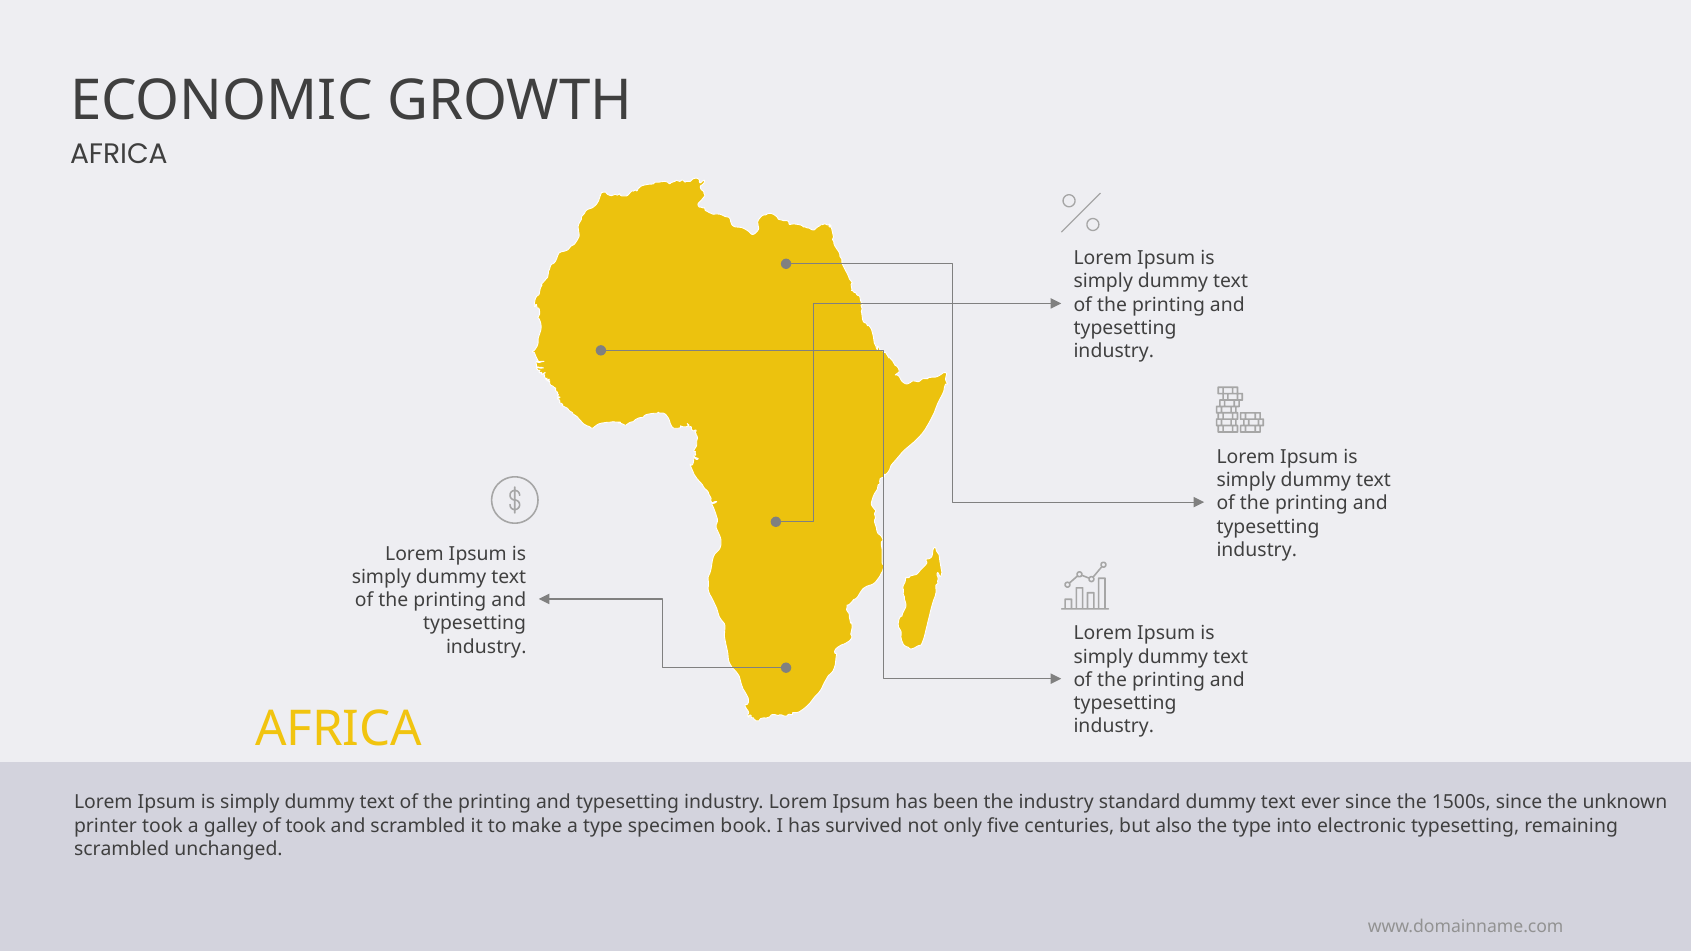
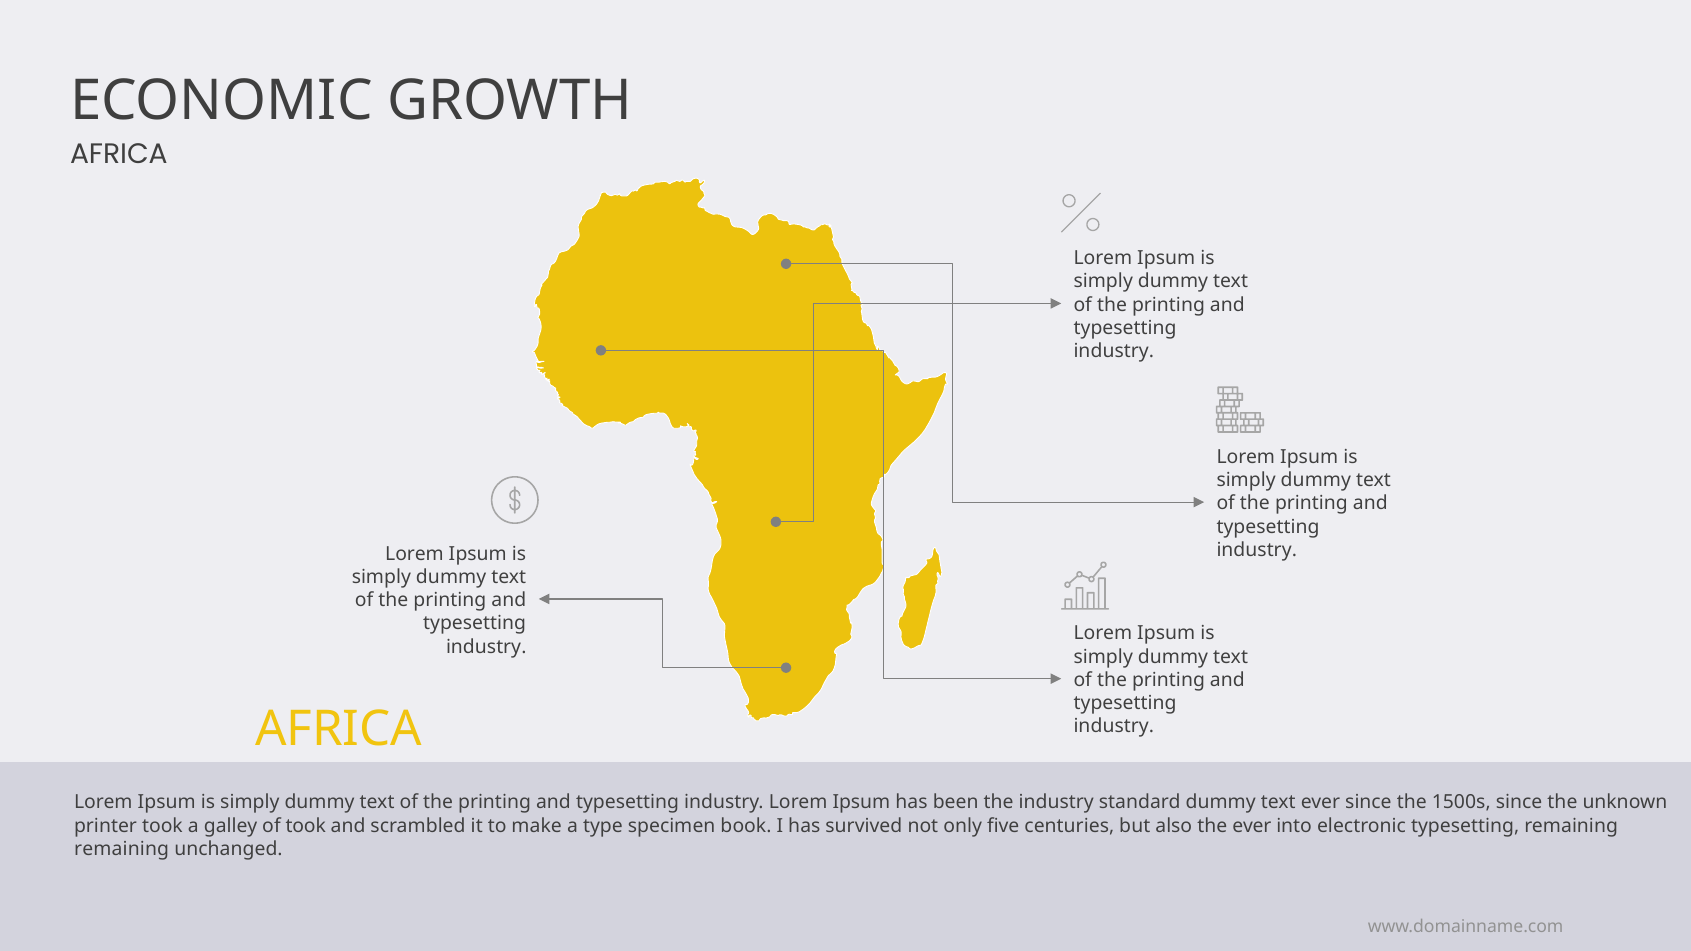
the type: type -> ever
scrambled at (122, 849): scrambled -> remaining
